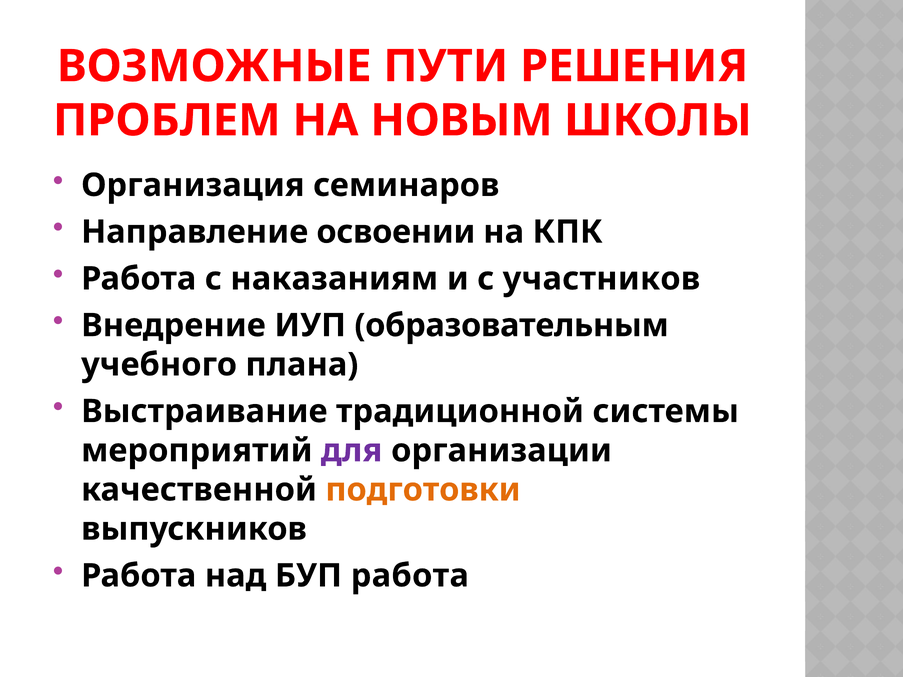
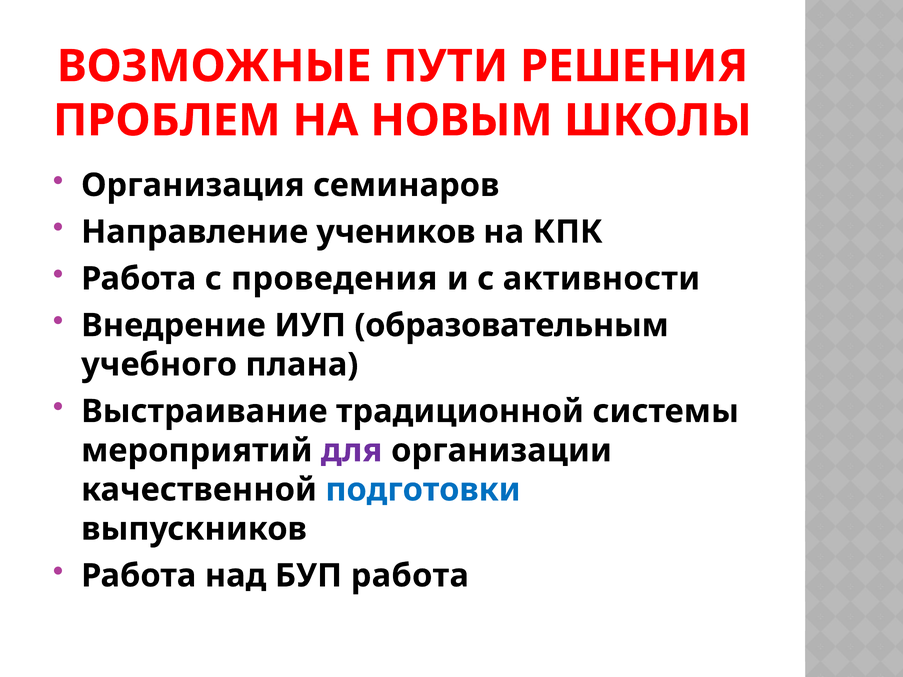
освоении: освоении -> учеников
наказаниям: наказаниям -> проведения
участников: участников -> активности
подготовки colour: orange -> blue
